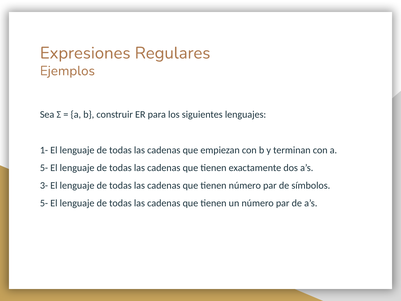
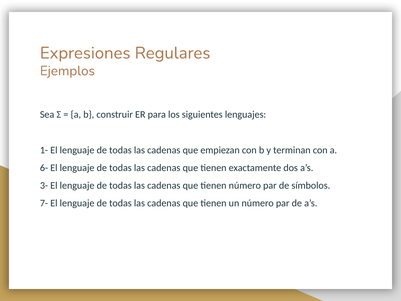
5- at (44, 168): 5- -> 6-
5- at (44, 203): 5- -> 7-
